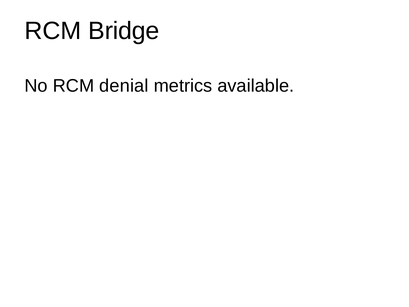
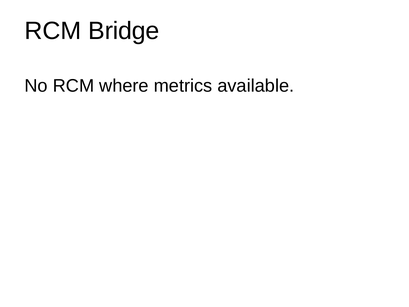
denial: denial -> where
